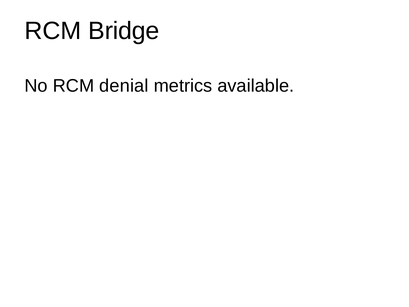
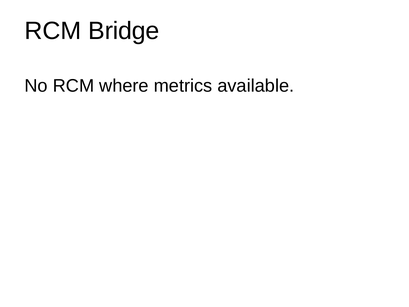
denial: denial -> where
